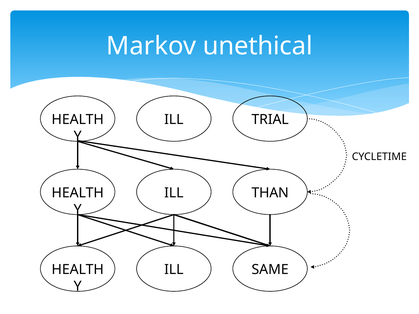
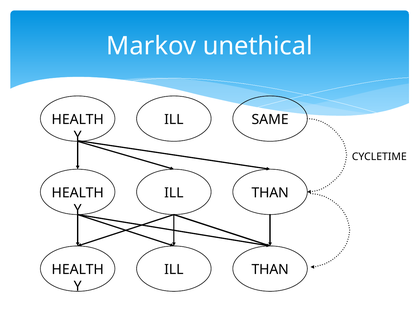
TRIAL: TRIAL -> SAME
SAME at (270, 270): SAME -> THAN
